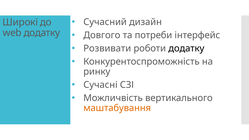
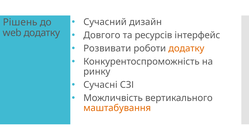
Широкі: Широкі -> Рішень
потреби: потреби -> ресурсів
додатку at (186, 48) colour: black -> orange
